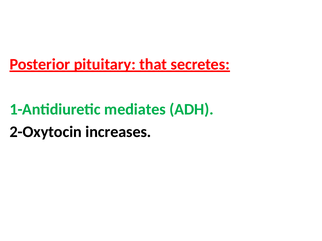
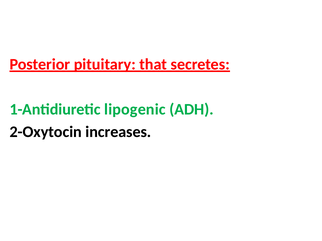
mediates: mediates -> lipogenic
